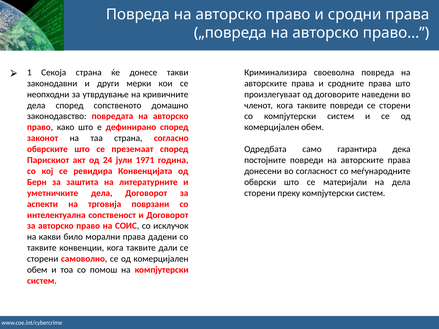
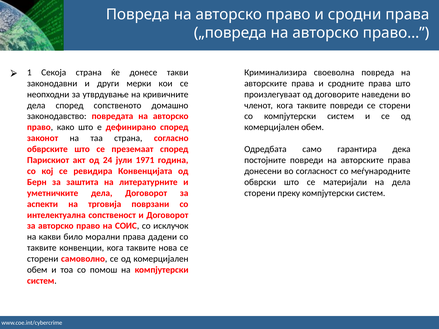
дали: дали -> нова
